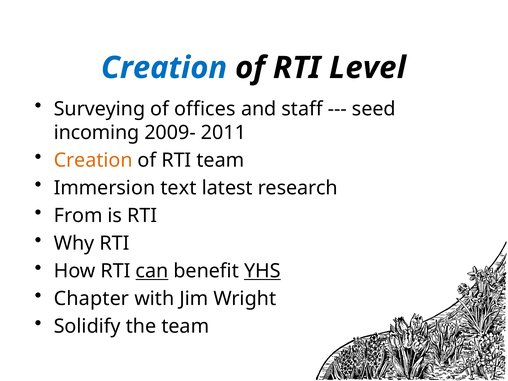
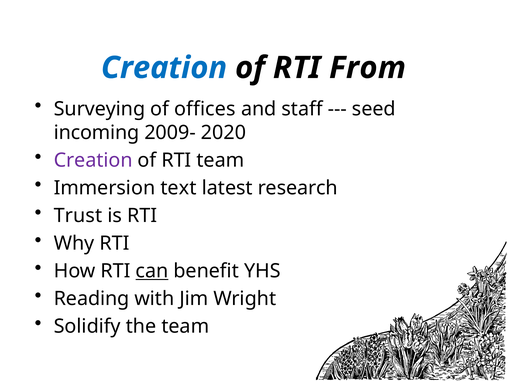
Level: Level -> From
2011: 2011 -> 2020
Creation at (93, 160) colour: orange -> purple
From: From -> Trust
YHS underline: present -> none
Chapter: Chapter -> Reading
